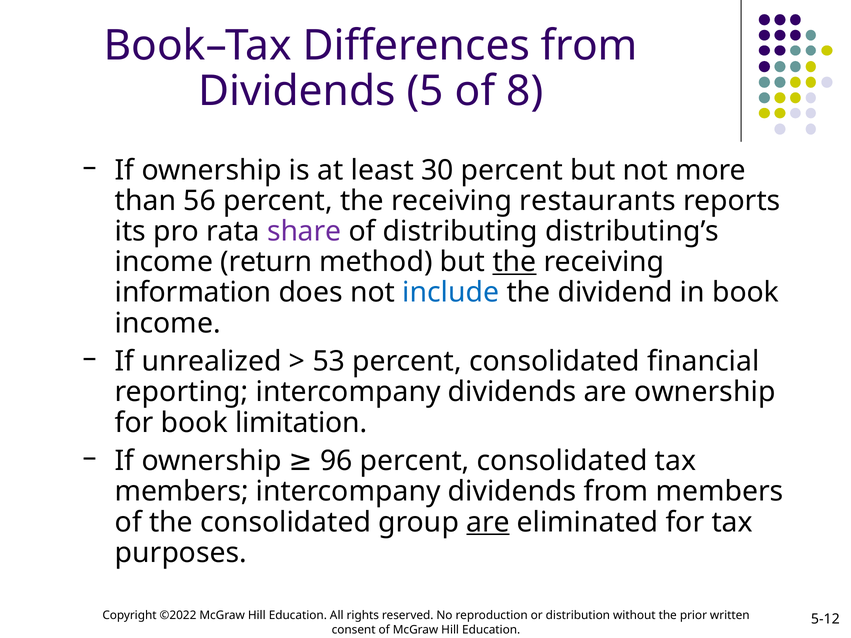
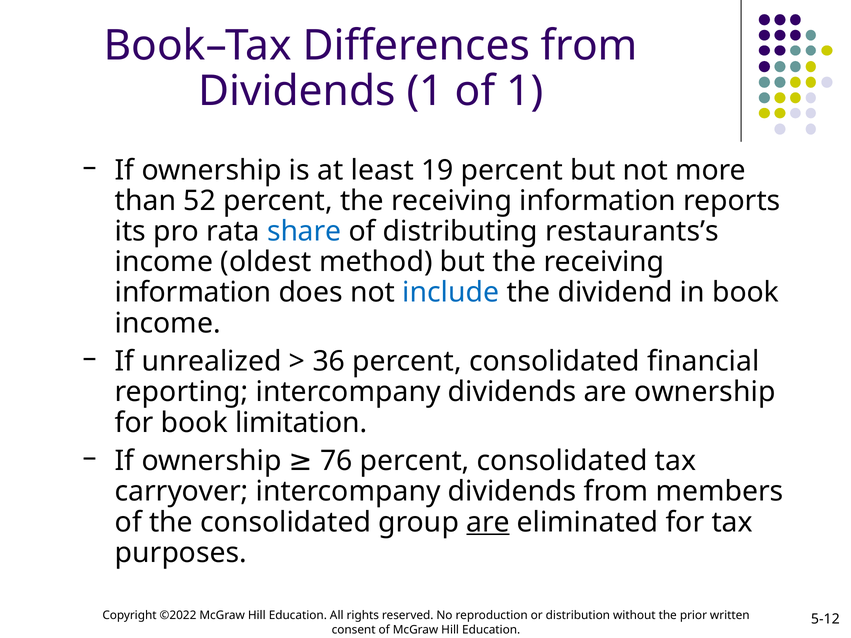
Dividends 5: 5 -> 1
of 8: 8 -> 1
30: 30 -> 19
56: 56 -> 52
percent the receiving restaurants: restaurants -> information
share colour: purple -> blue
distributing’s: distributing’s -> restaurants’s
return: return -> oldest
the at (514, 262) underline: present -> none
53: 53 -> 36
96: 96 -> 76
members at (182, 492): members -> carryover
